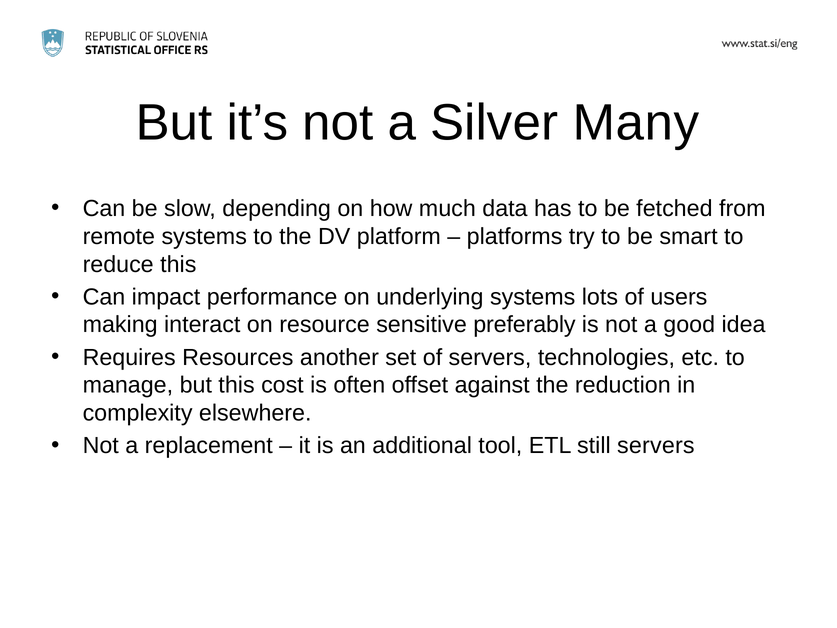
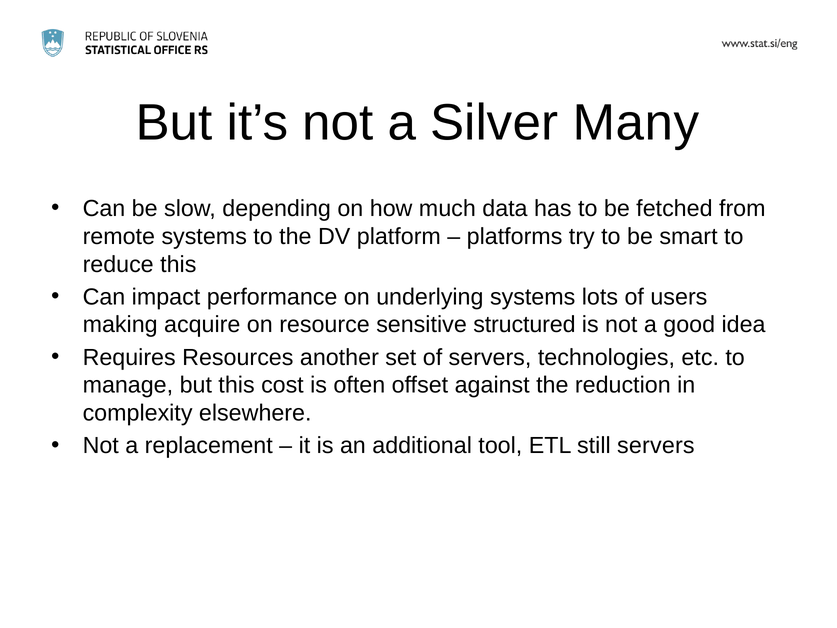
interact: interact -> acquire
preferably: preferably -> structured
